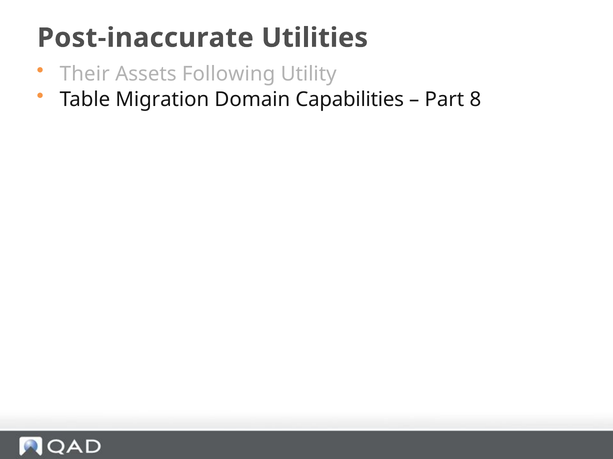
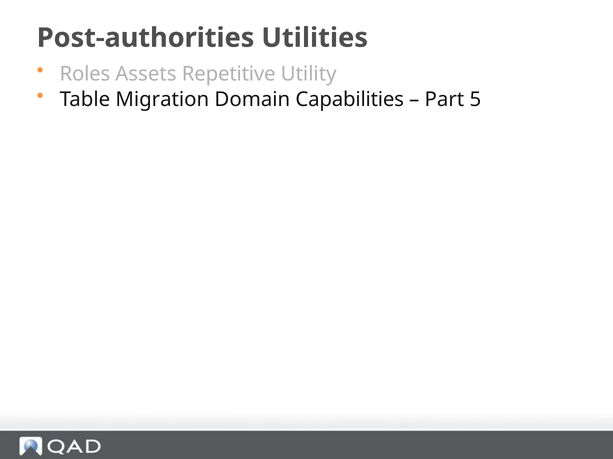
Post-inaccurate: Post-inaccurate -> Post-authorities
Their: Their -> Roles
Following: Following -> Repetitive
8: 8 -> 5
